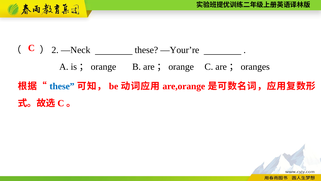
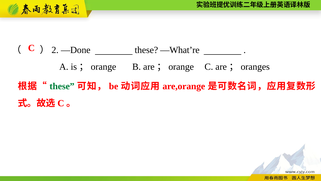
—Neck: —Neck -> —Done
—Your’re: —Your’re -> —What’re
these at (62, 86) colour: blue -> green
